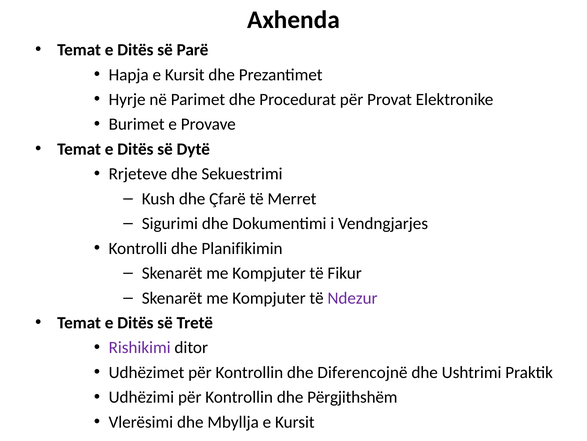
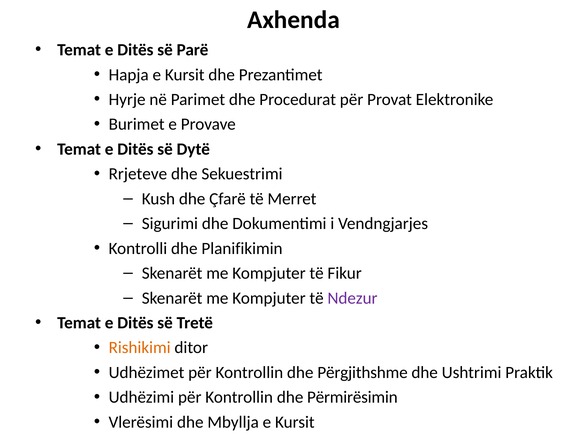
Rishikimi colour: purple -> orange
Diferencojnë: Diferencojnë -> Përgjithshme
Përgjithshëm: Përgjithshëm -> Përmirësimin
